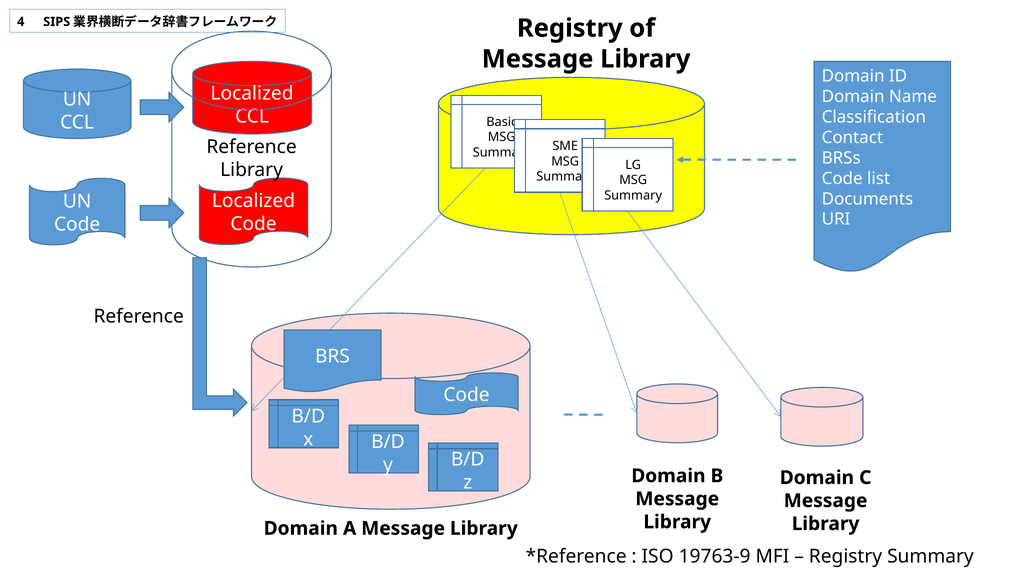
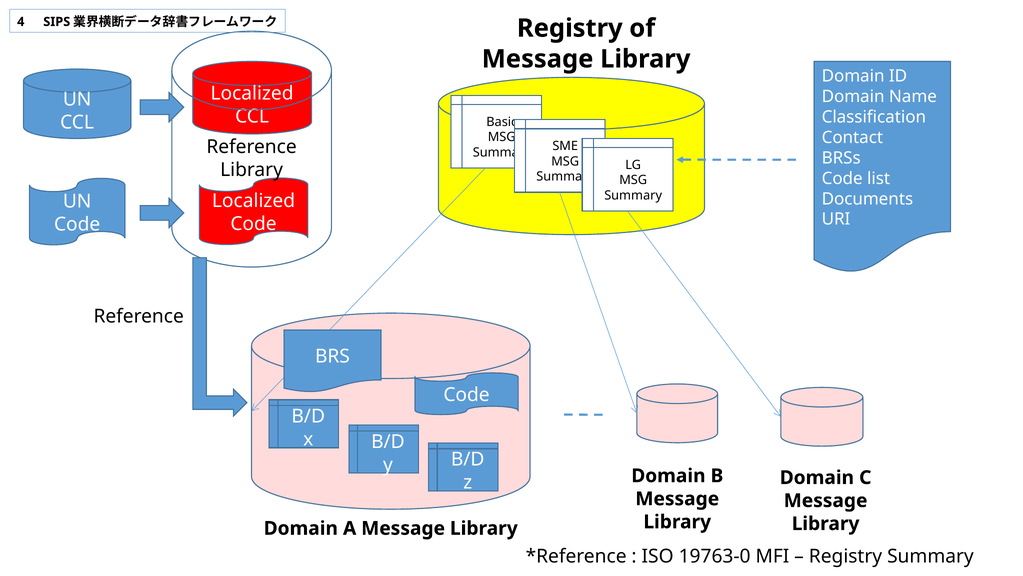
19763-9: 19763-9 -> 19763-0
